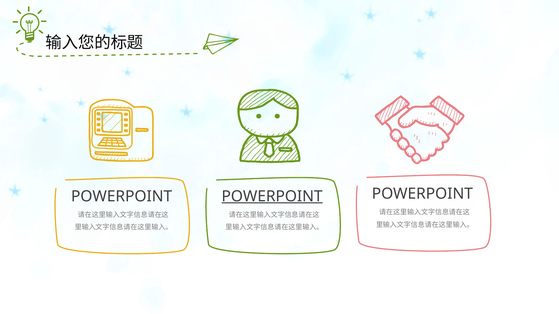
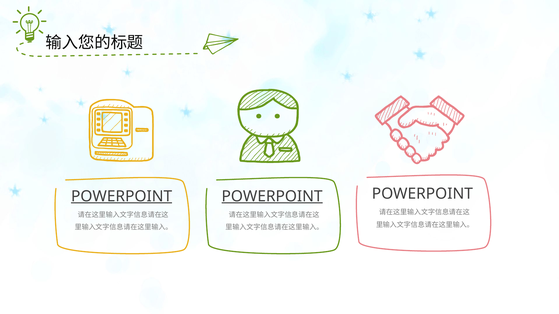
POWERPOINT at (122, 197) underline: none -> present
